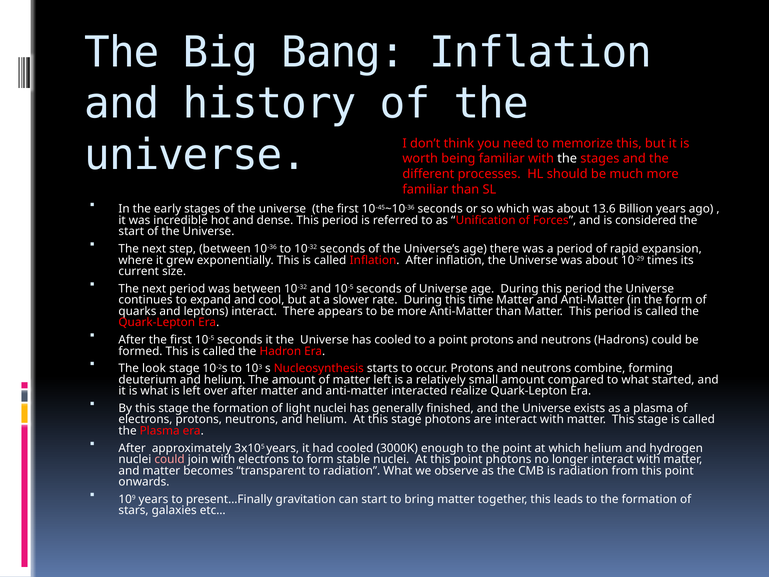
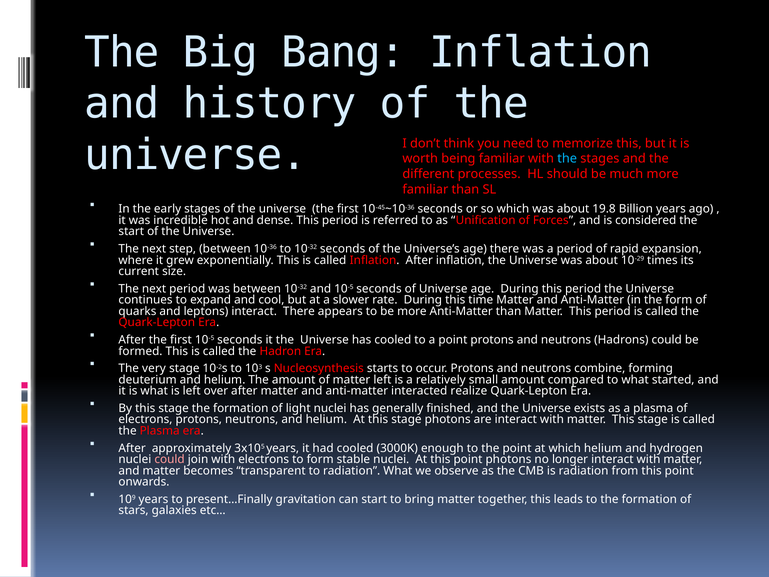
the at (567, 159) colour: white -> light blue
13.6: 13.6 -> 19.8
look: look -> very
